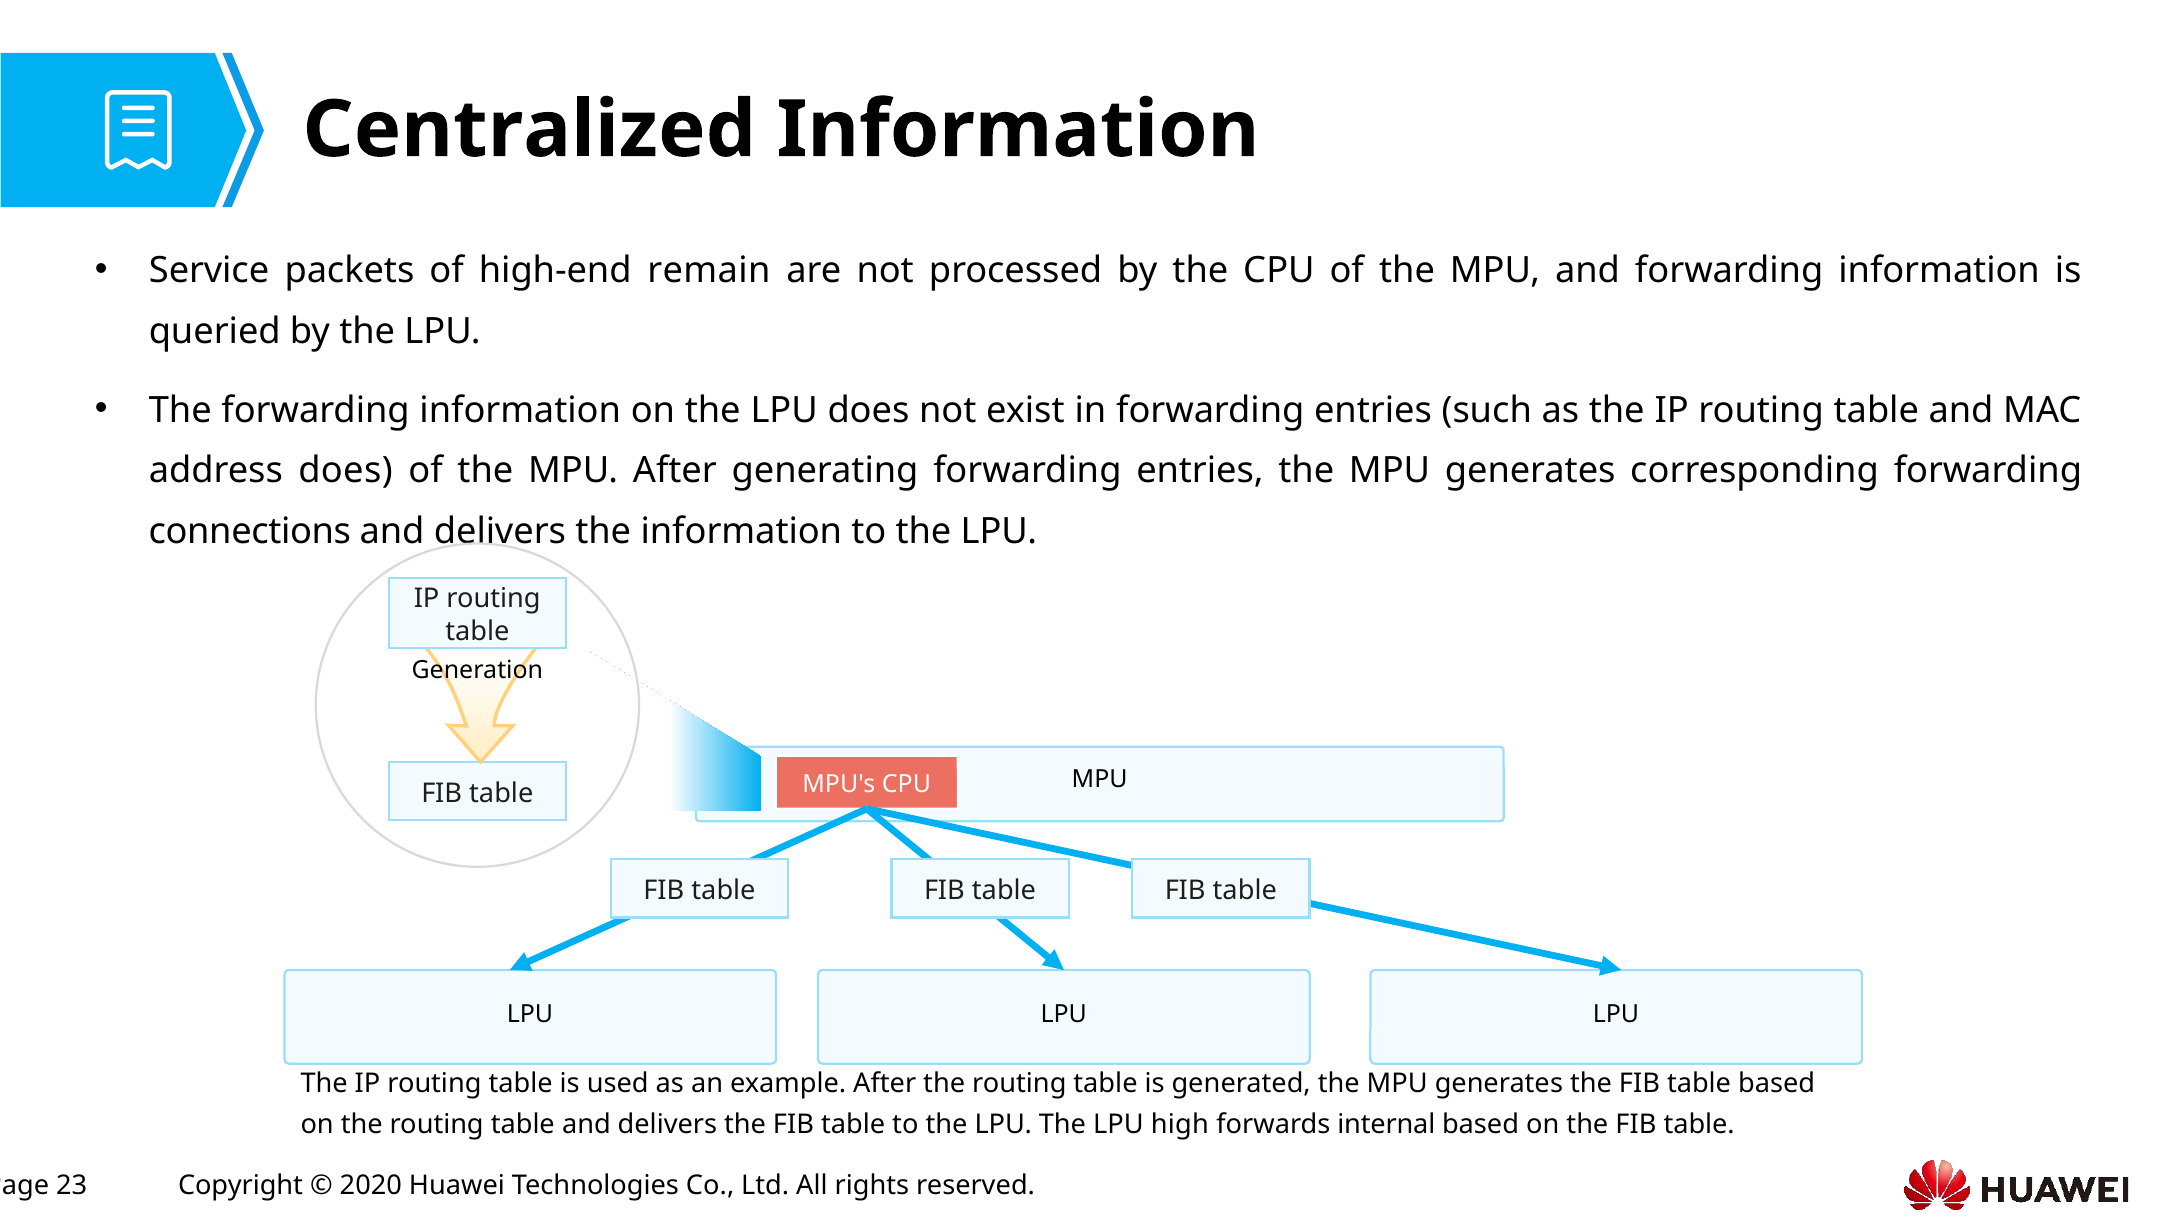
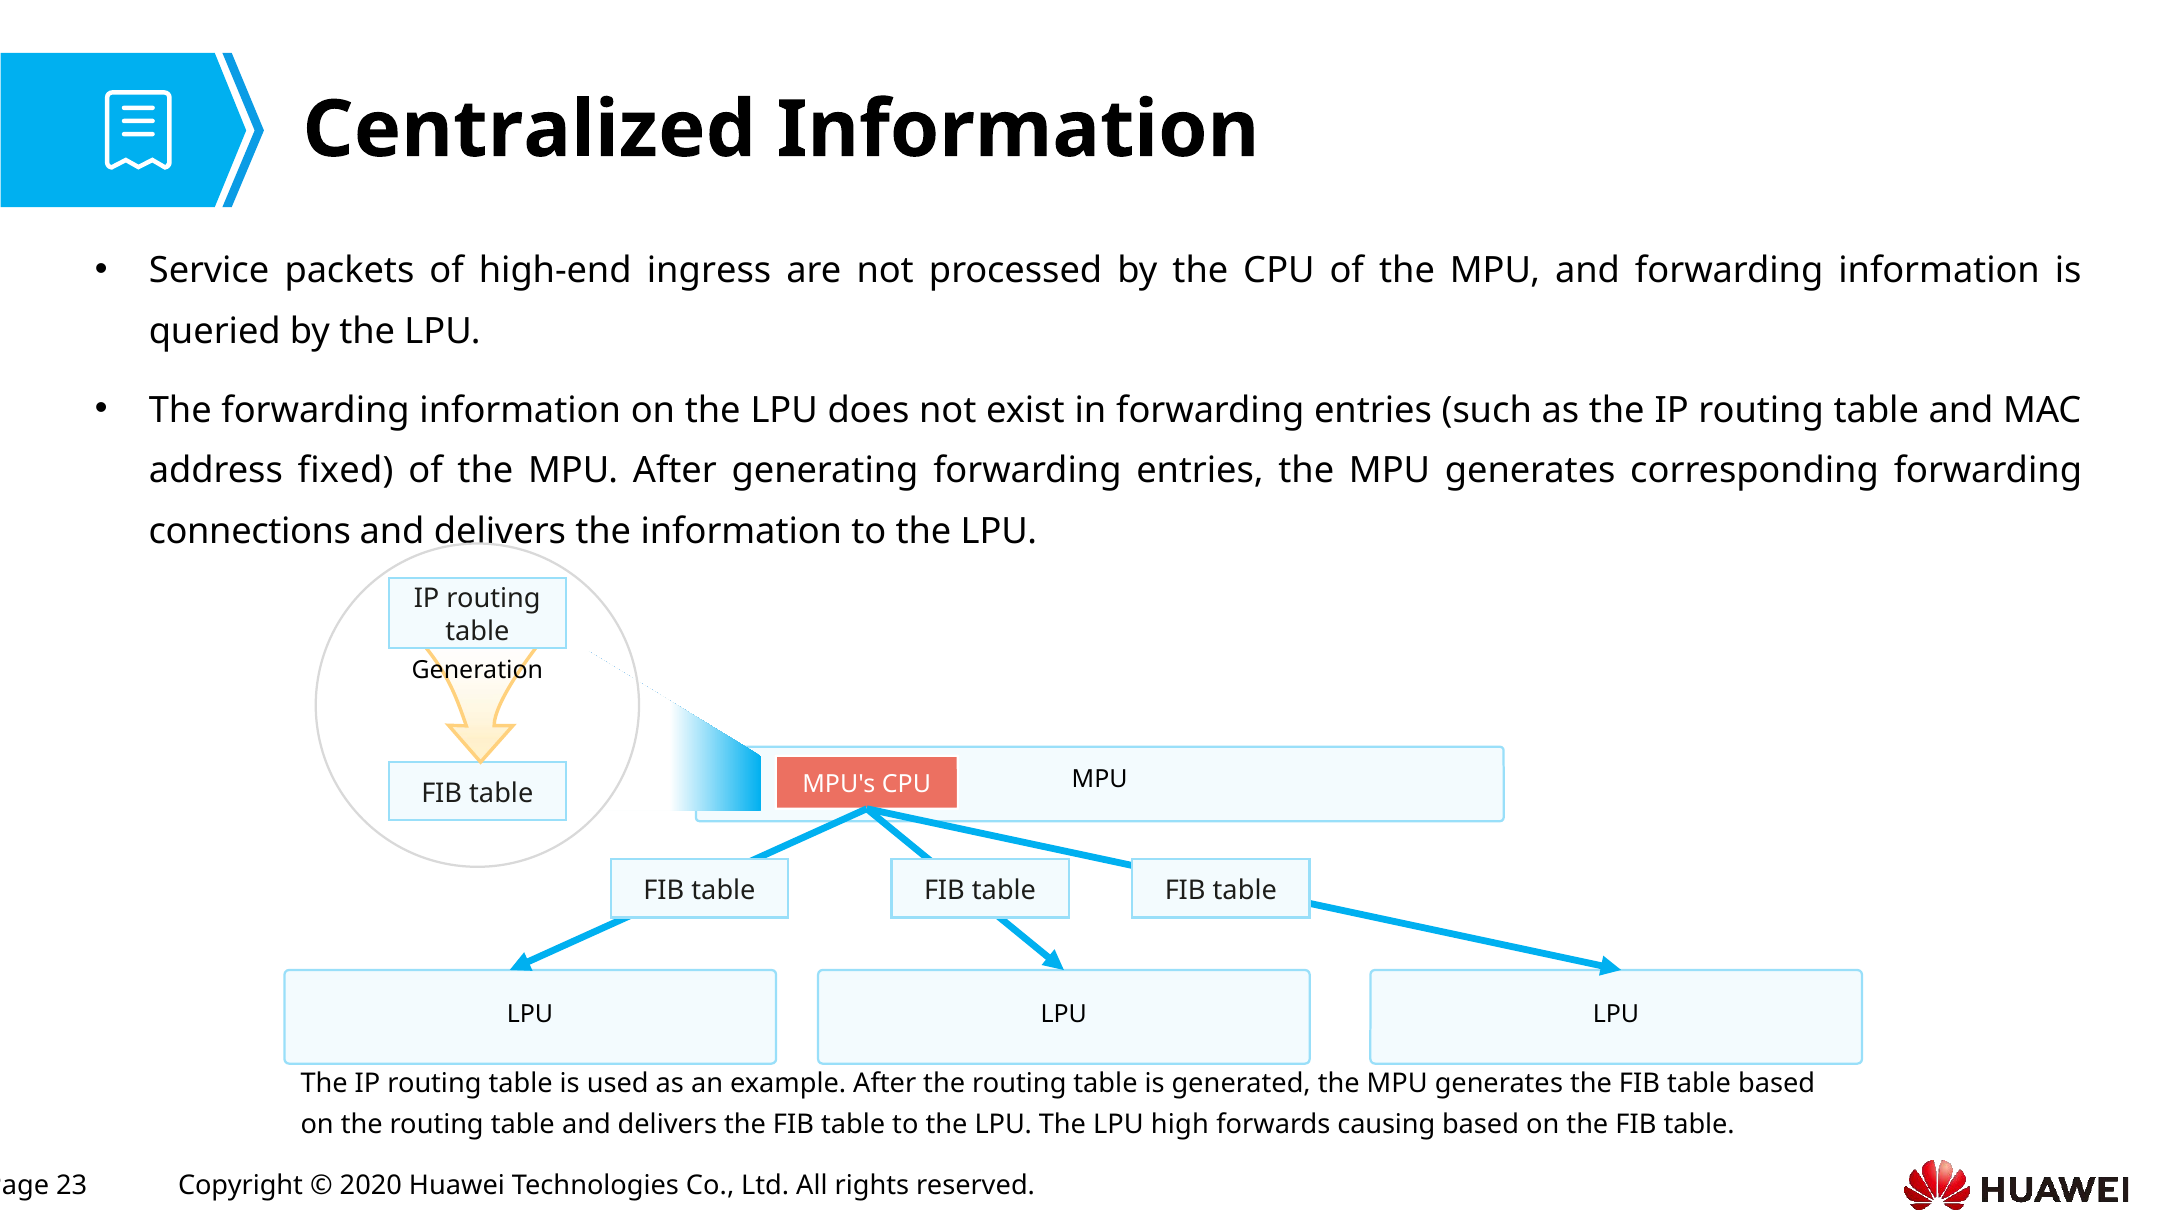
remain: remain -> ingress
address does: does -> fixed
internal: internal -> causing
